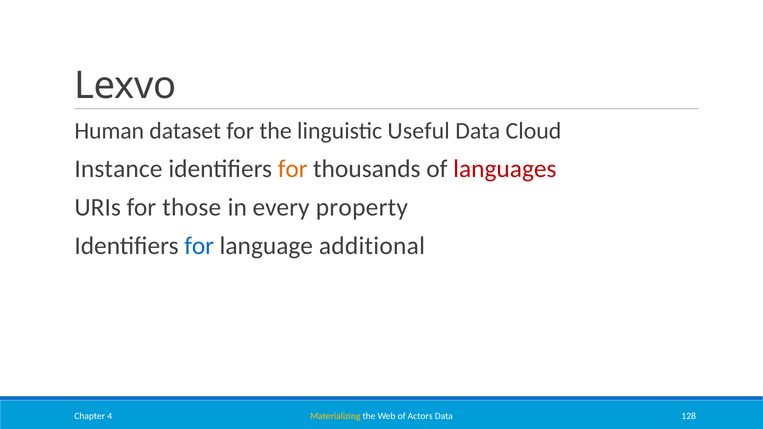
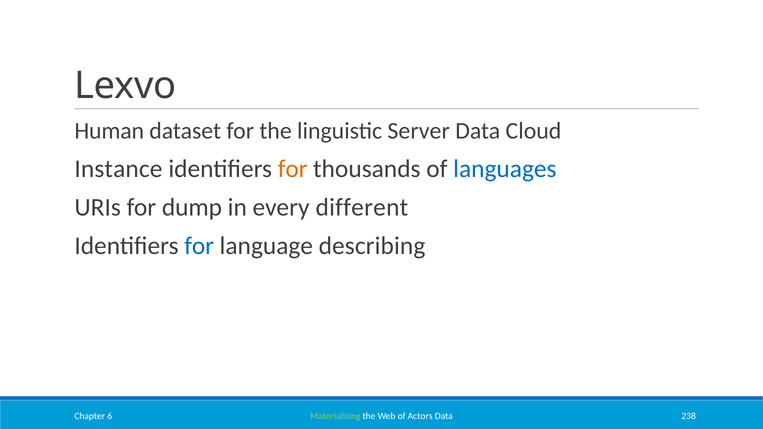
Useful: Useful -> Server
languages colour: red -> blue
those: those -> dump
property: property -> different
additional: additional -> describing
Materializing colour: yellow -> light green
128: 128 -> 238
4: 4 -> 6
